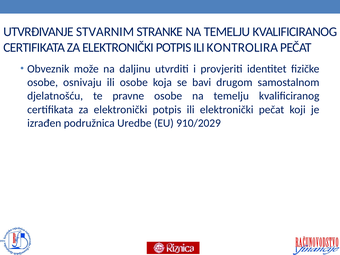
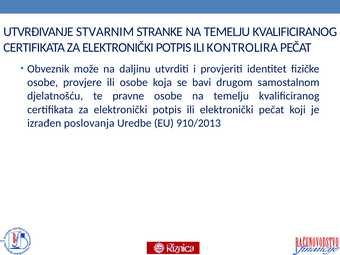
osnivaju: osnivaju -> provjere
podružnica: podružnica -> poslovanja
910/2029: 910/2029 -> 910/2013
